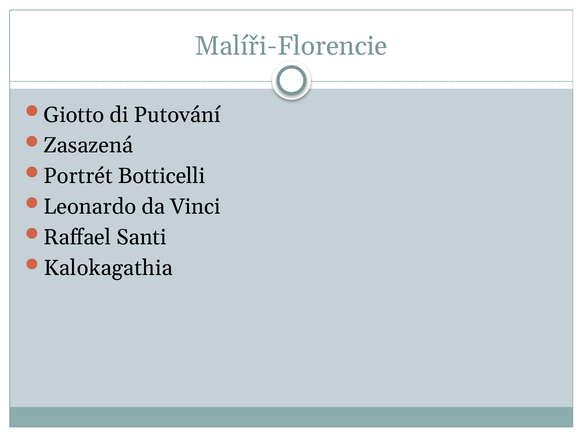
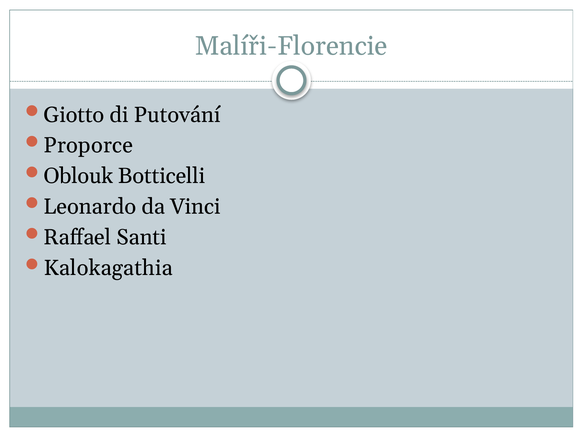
Zasazená: Zasazená -> Proporce
Portrét: Portrét -> Oblouk
